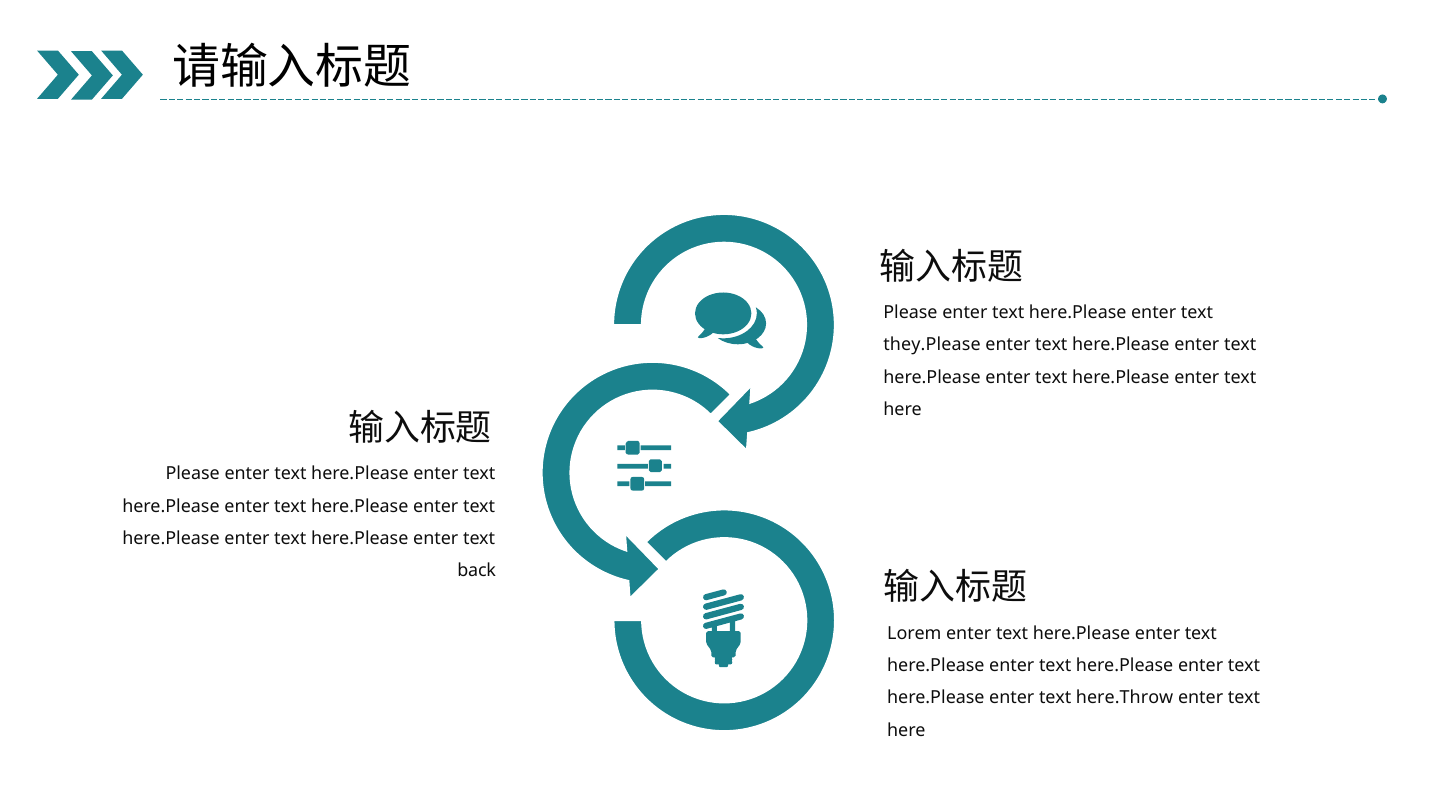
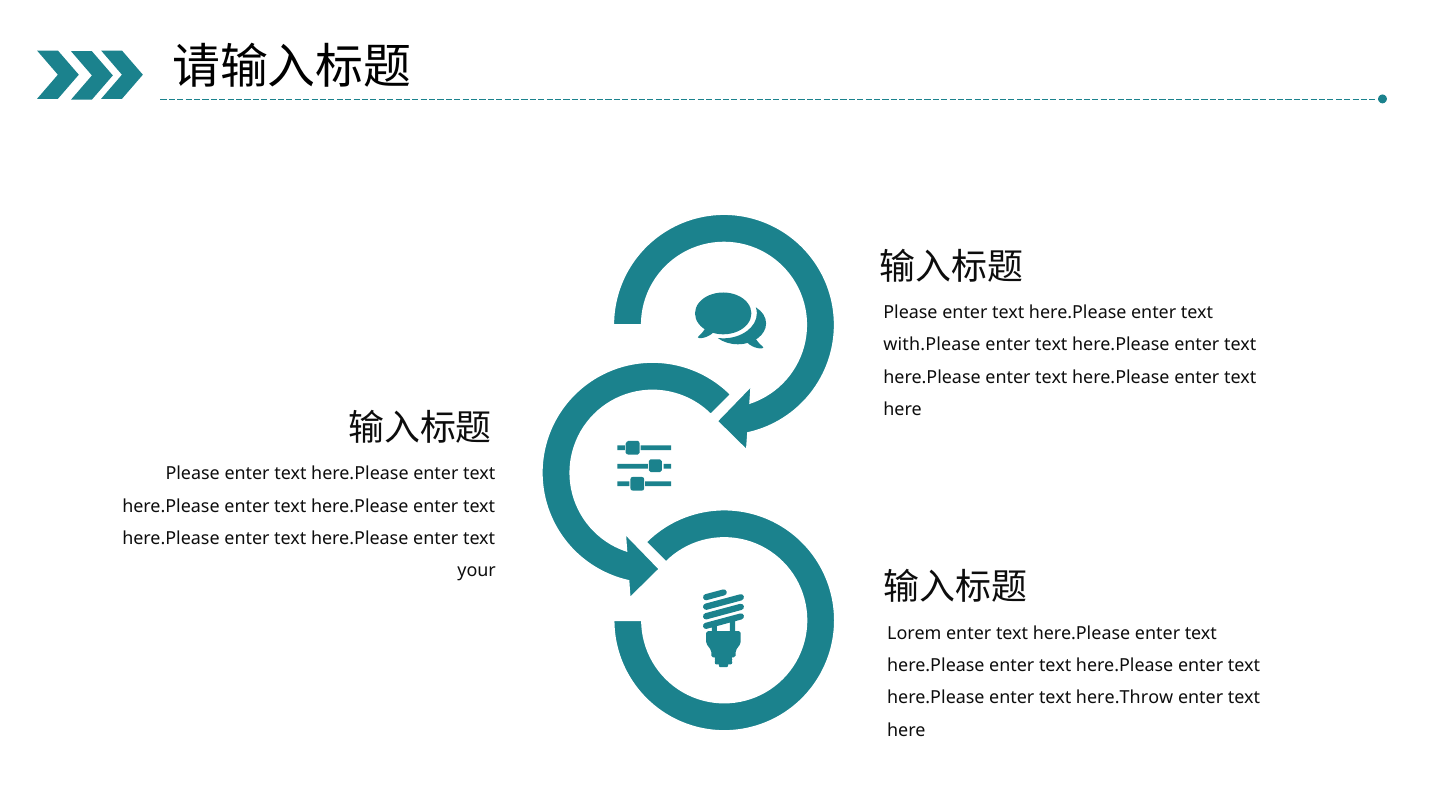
they.Please: they.Please -> with.Please
back: back -> your
